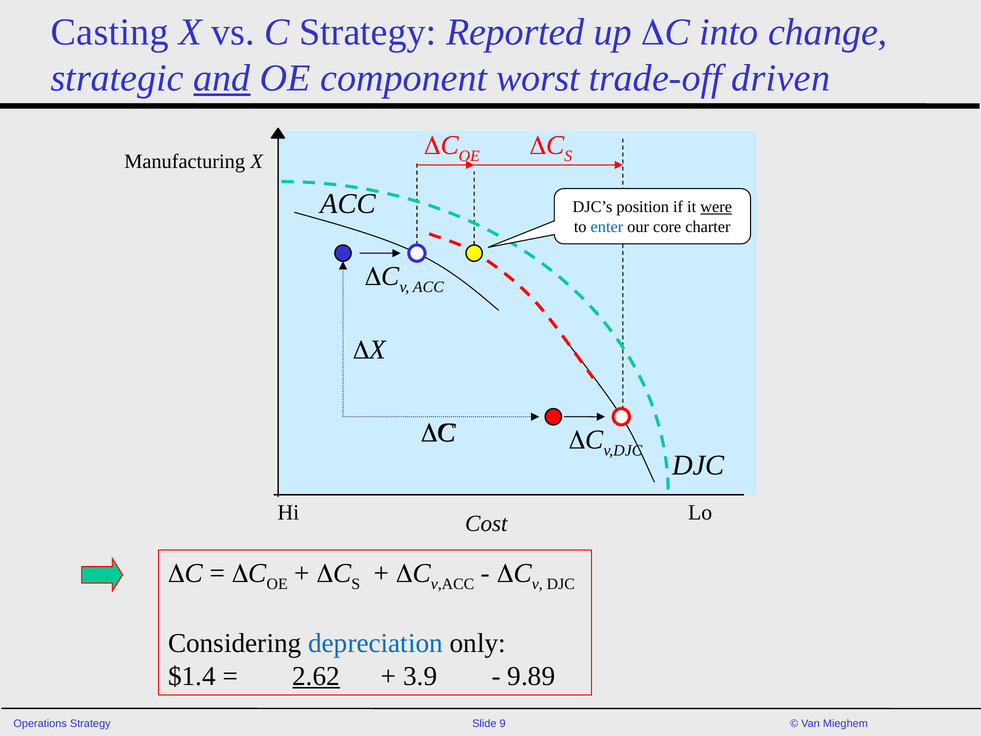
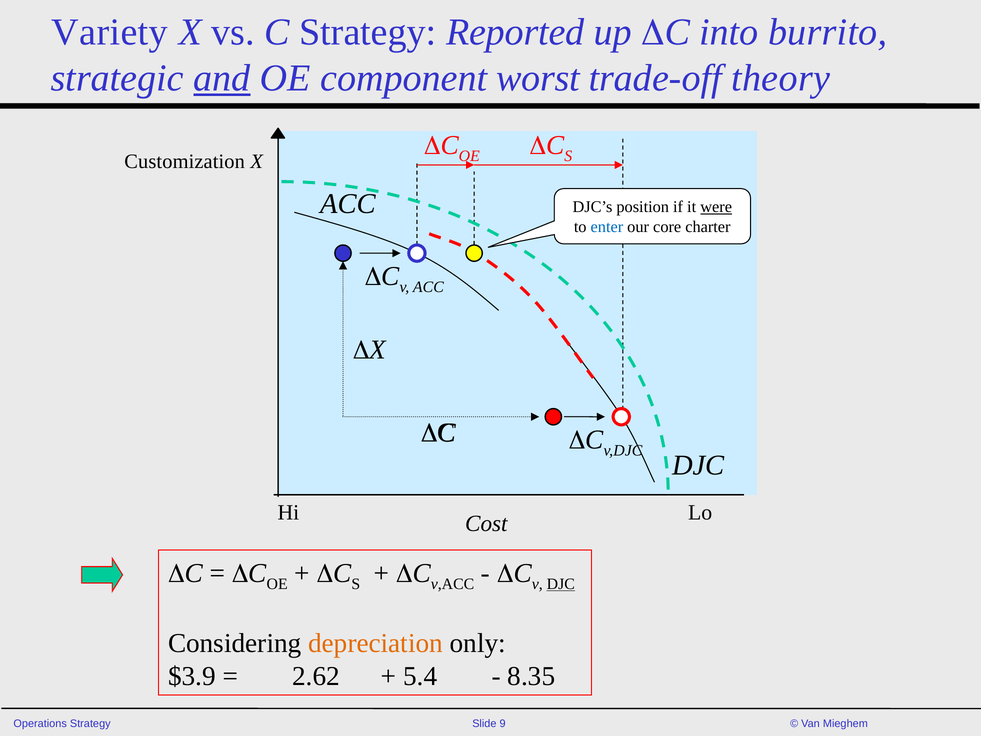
Casting: Casting -> Variety
change: change -> burrito
driven: driven -> theory
Manufacturing: Manufacturing -> Customization
DJC at (561, 584) underline: none -> present
depreciation colour: blue -> orange
$1.4: $1.4 -> $3.9
2.62 underline: present -> none
3.9: 3.9 -> 5.4
9.89: 9.89 -> 8.35
